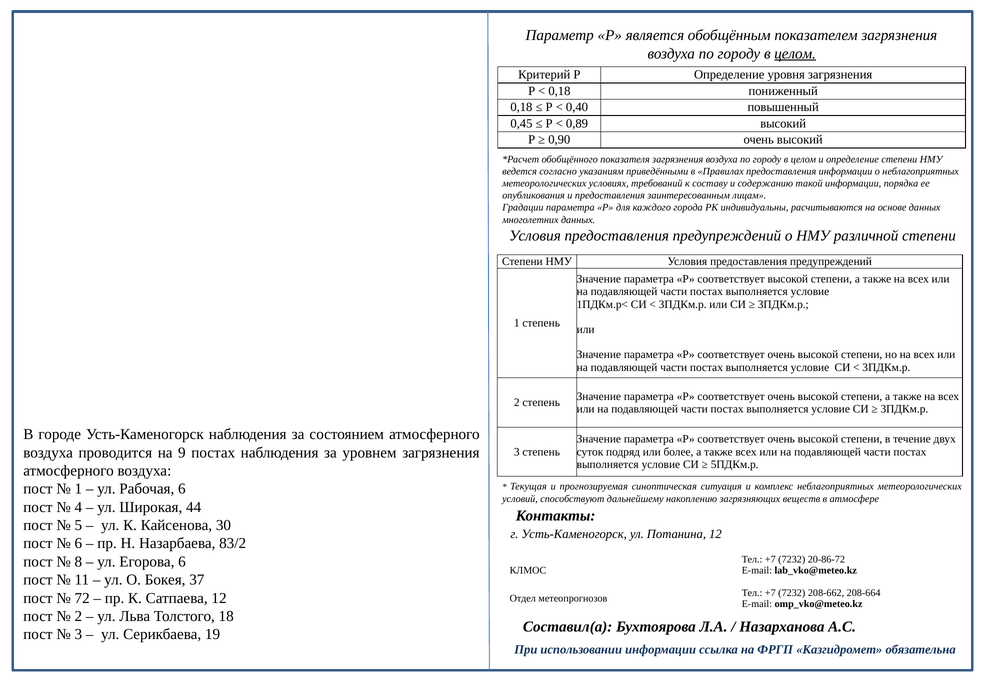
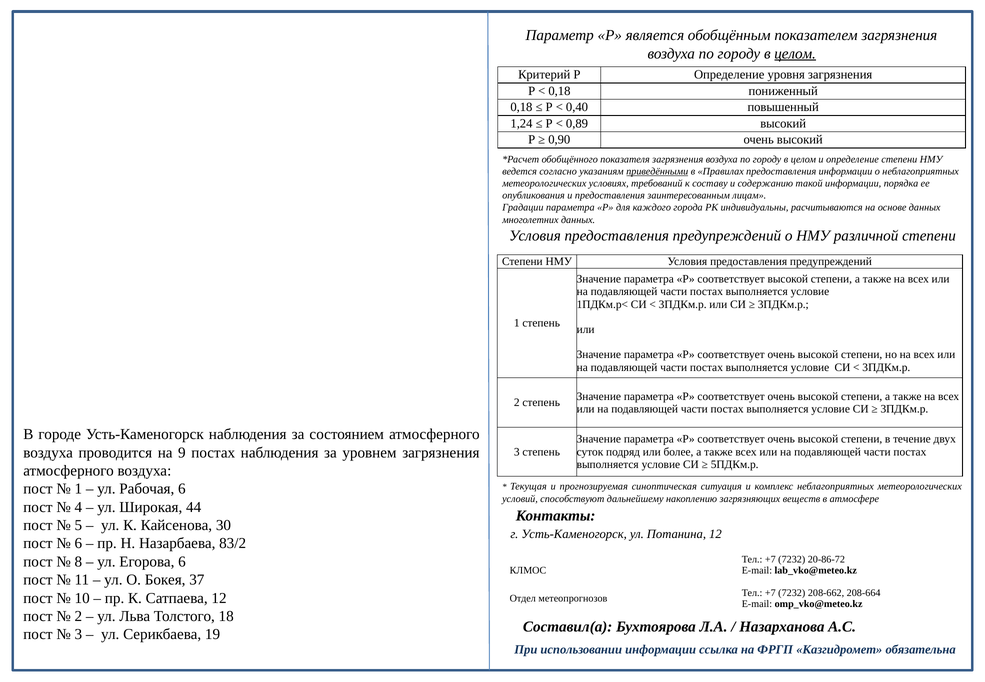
0,45: 0,45 -> 1,24
приведёнными underline: none -> present
72: 72 -> 10
